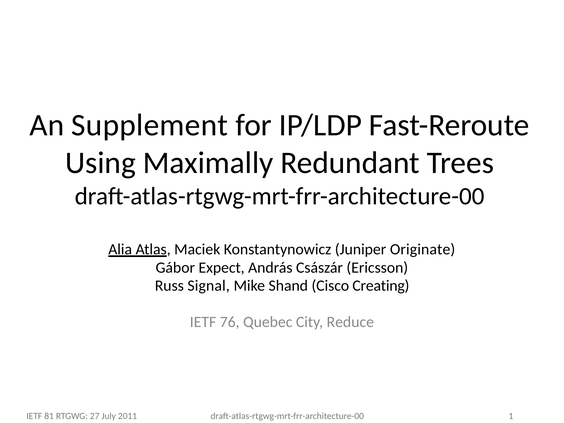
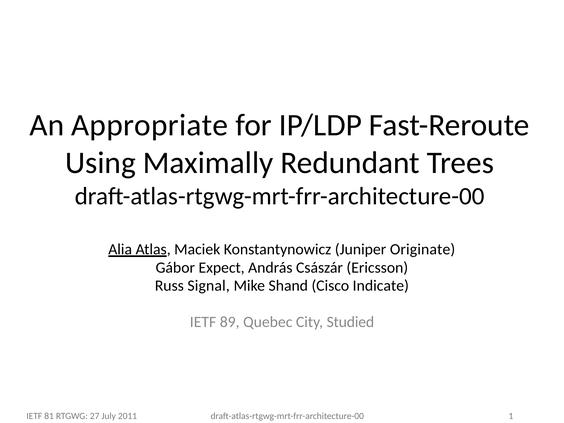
Supplement: Supplement -> Appropriate
Creating: Creating -> Indicate
76: 76 -> 89
Reduce: Reduce -> Studied
